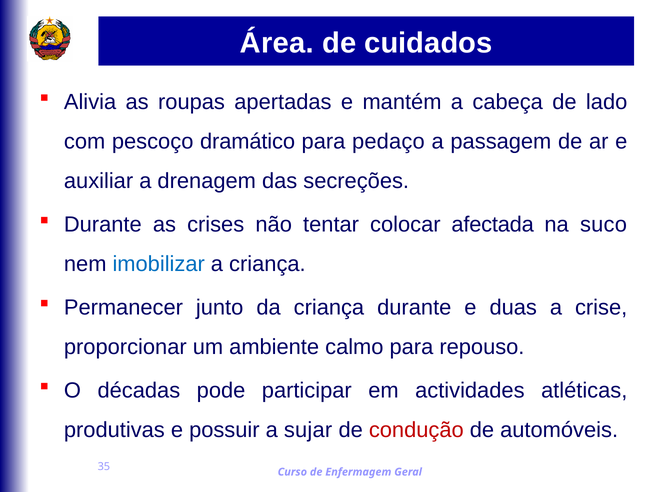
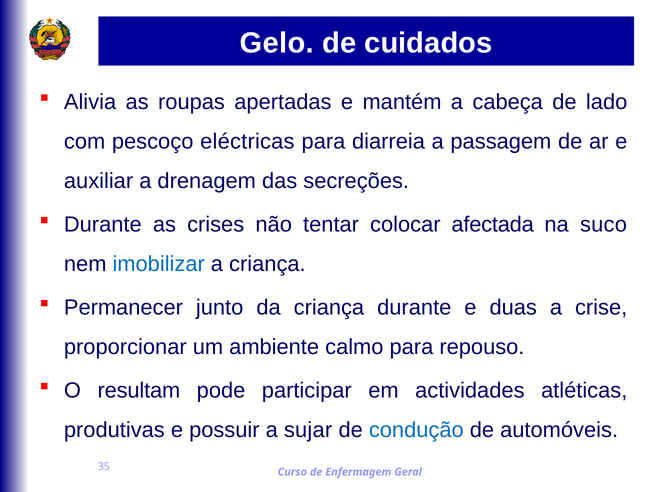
Área: Área -> Gelo
dramático: dramático -> eléctricas
pedaço: pedaço -> diarreia
décadas: décadas -> resultam
condução colour: red -> blue
